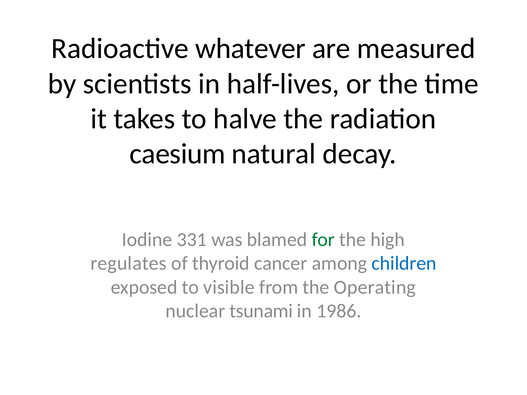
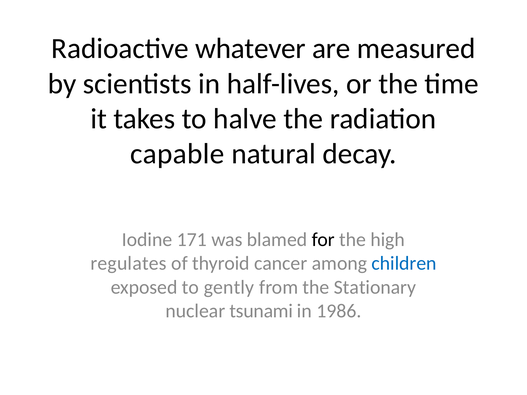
caesium: caesium -> capable
331: 331 -> 171
for colour: green -> black
visible: visible -> gently
Operating: Operating -> Stationary
